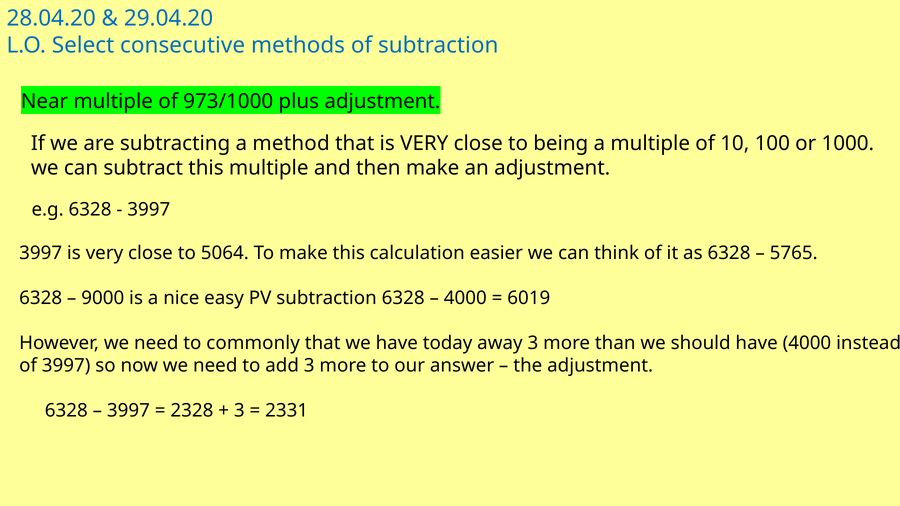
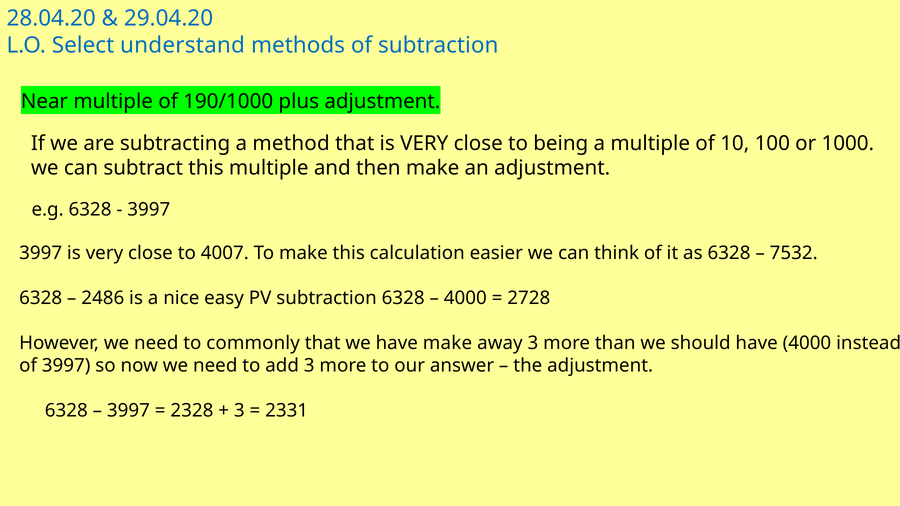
consecutive: consecutive -> understand
973/1000: 973/1000 -> 190/1000
5064: 5064 -> 4007
5765: 5765 -> 7532
9000: 9000 -> 2486
6019: 6019 -> 2728
have today: today -> make
